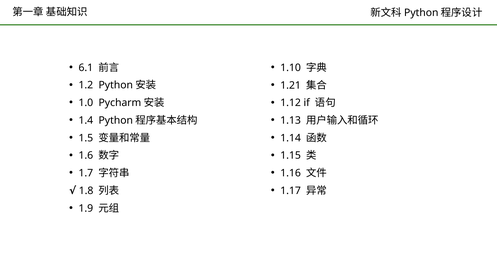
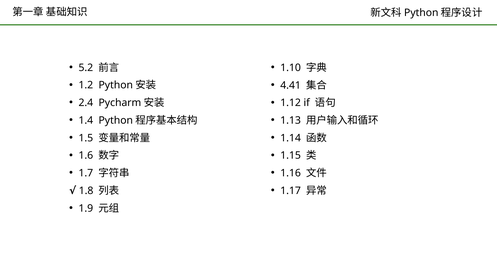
6.1: 6.1 -> 5.2
1.21: 1.21 -> 4.41
1.0: 1.0 -> 2.4
